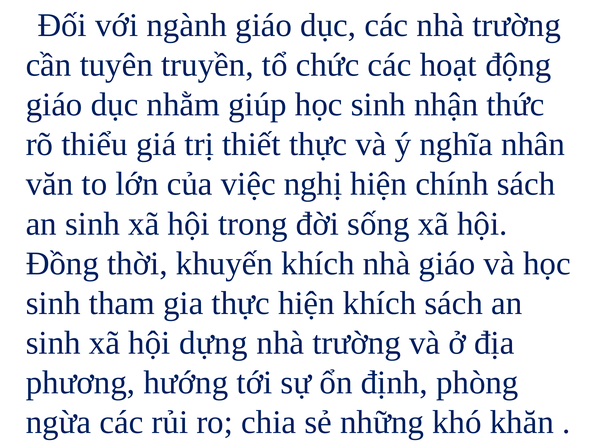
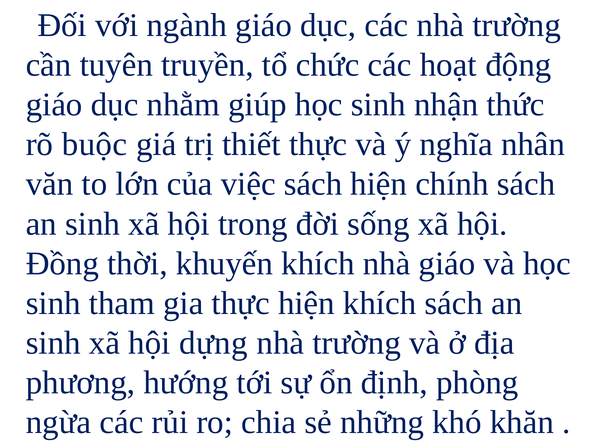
thiểu: thiểu -> buộc
việc nghị: nghị -> sách
